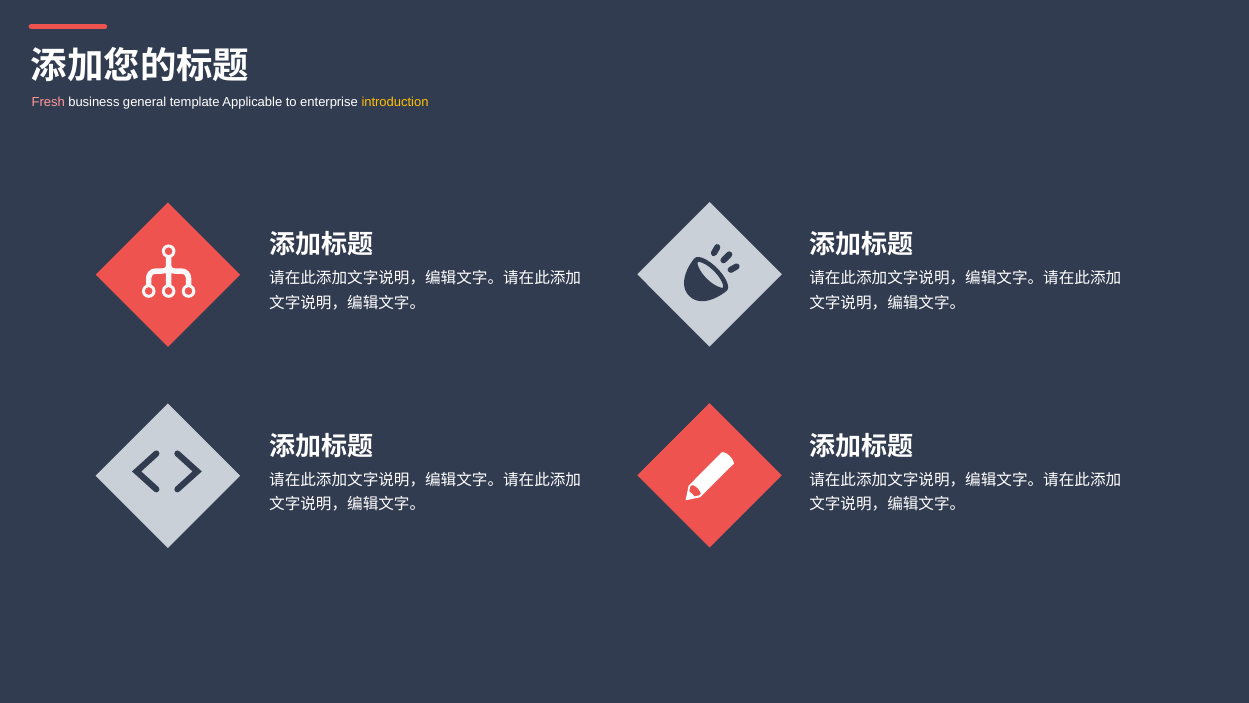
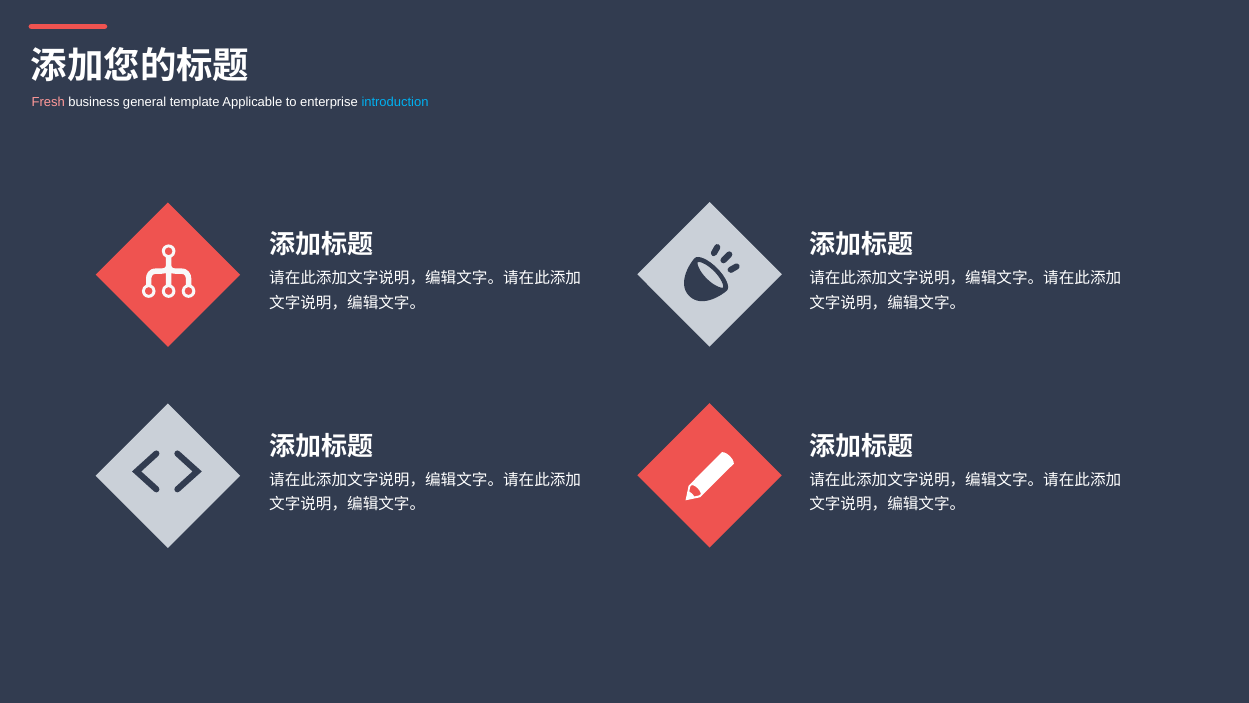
introduction colour: yellow -> light blue
